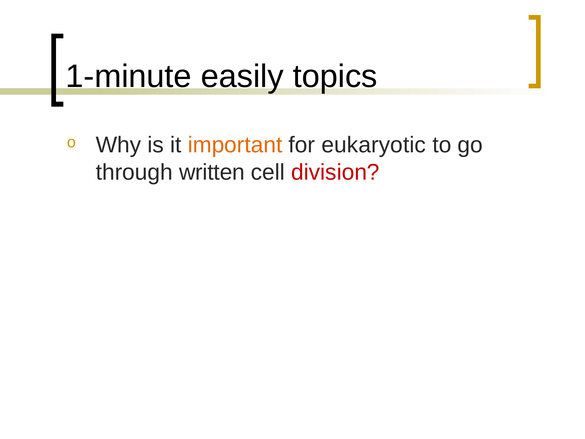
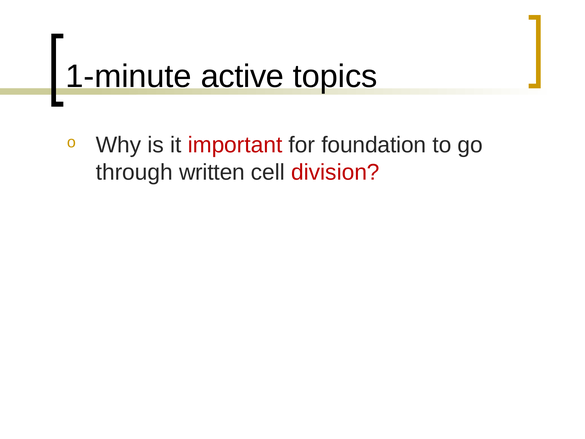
easily: easily -> active
important colour: orange -> red
eukaryotic: eukaryotic -> foundation
